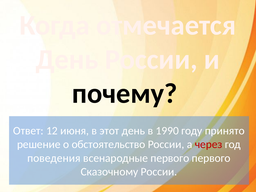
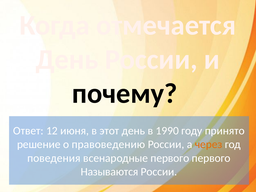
обстоятельство: обстоятельство -> правоведению
через colour: red -> orange
Сказочному: Сказочному -> Называются
